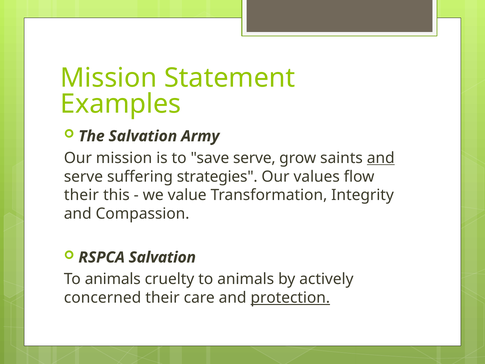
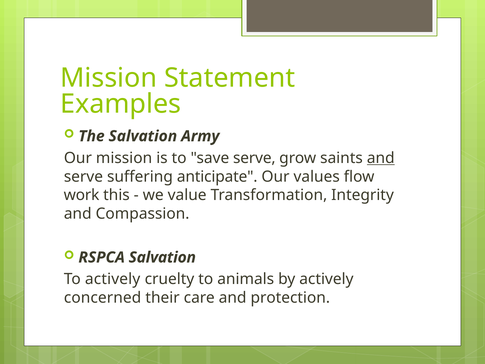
strategies: strategies -> anticipate
their at (81, 195): their -> work
animals at (113, 279): animals -> actively
protection underline: present -> none
